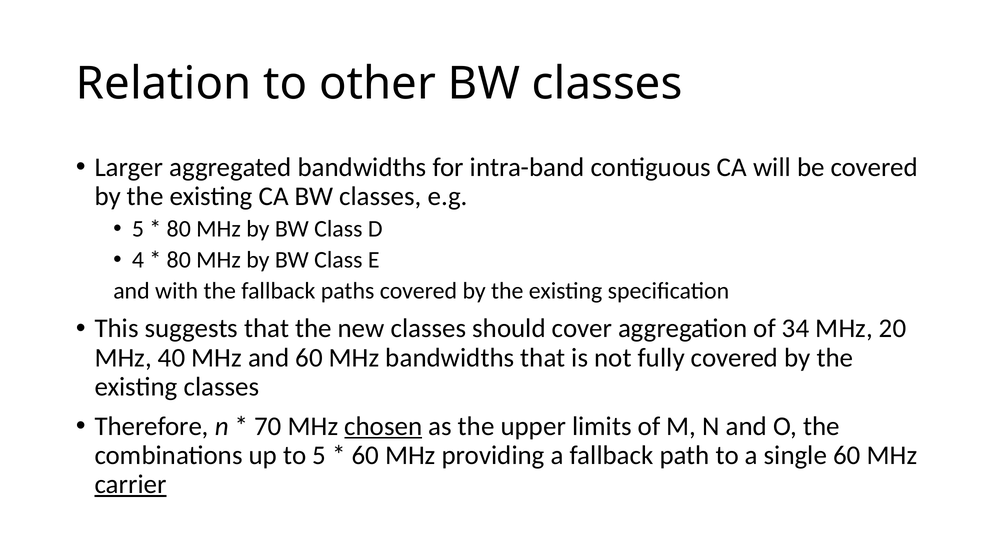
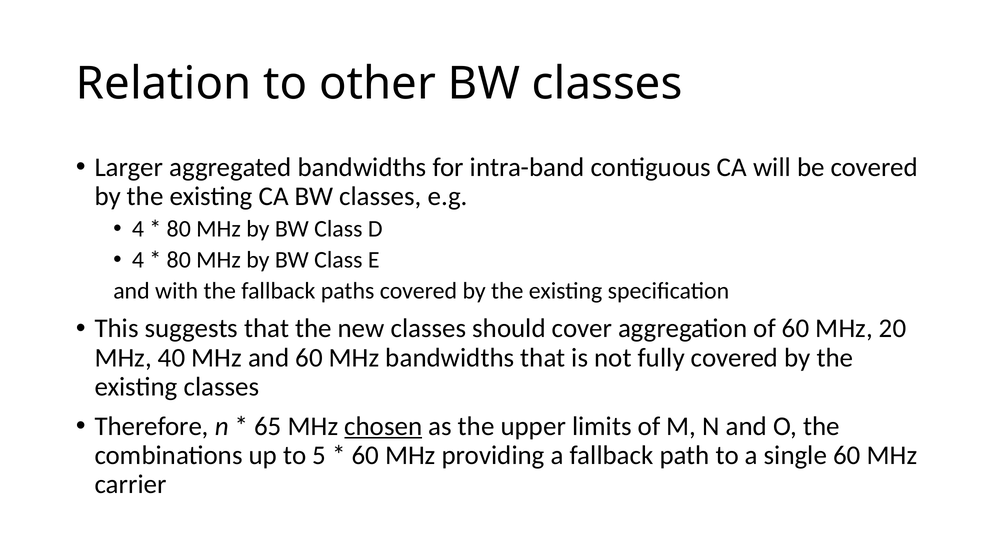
5 at (138, 229): 5 -> 4
of 34: 34 -> 60
70: 70 -> 65
carrier underline: present -> none
